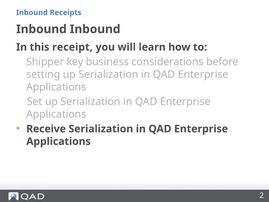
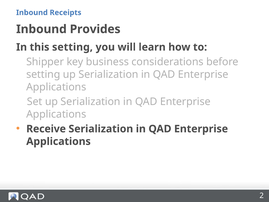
Inbound at (95, 29): Inbound -> Provides
this receipt: receipt -> setting
